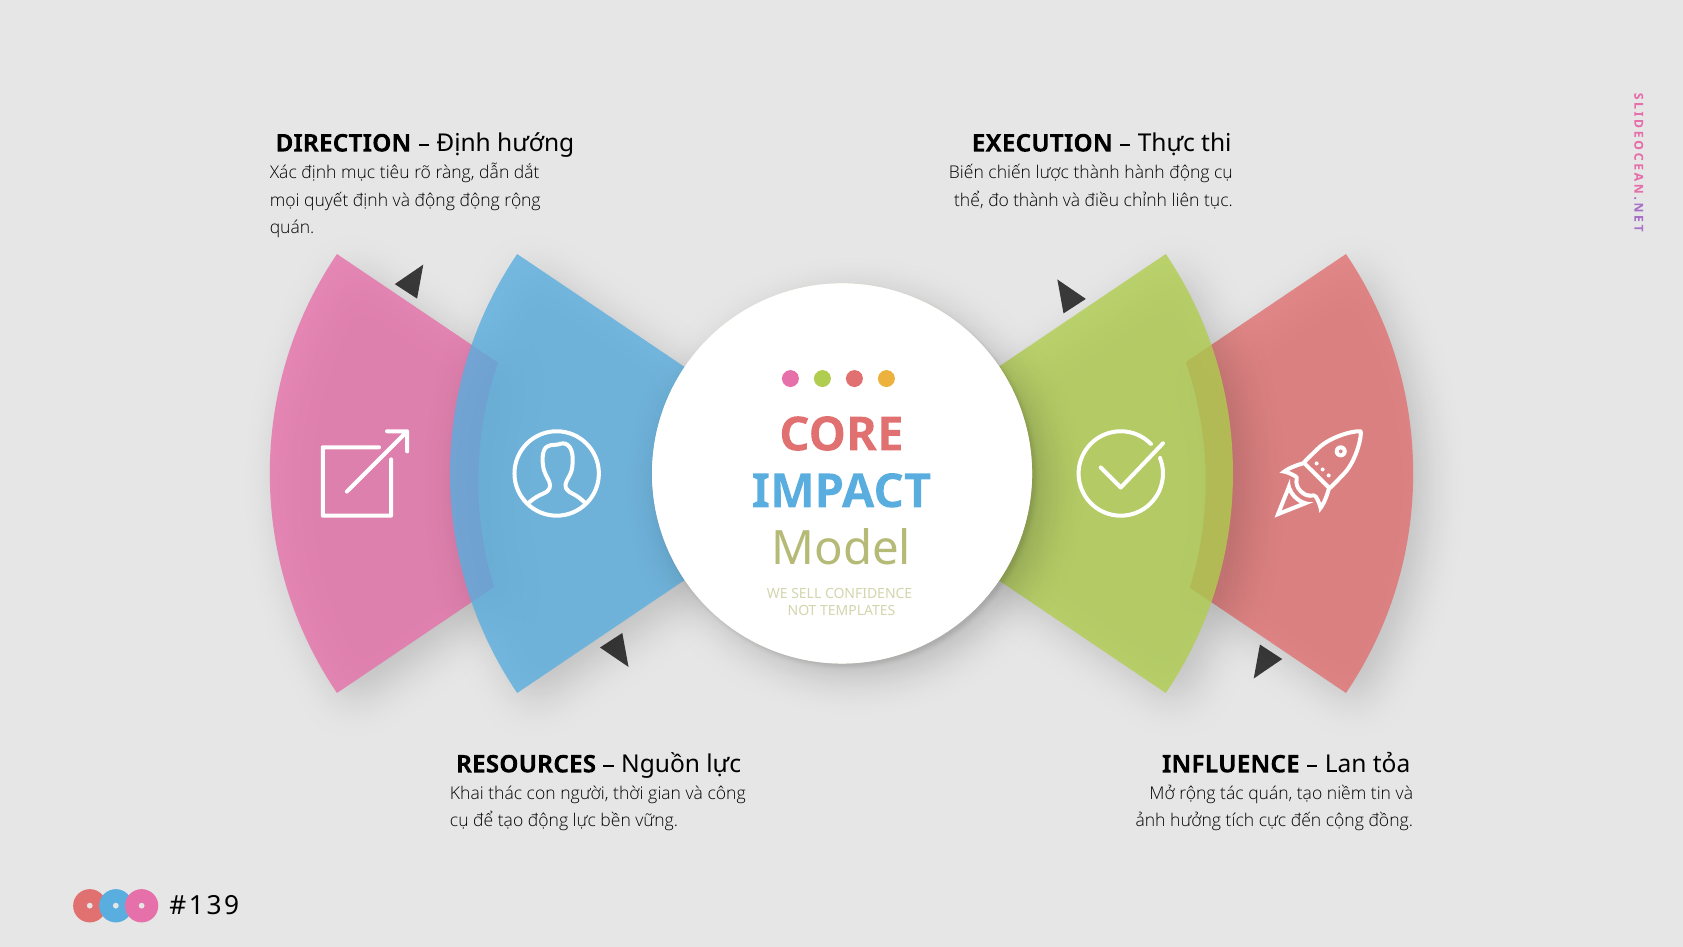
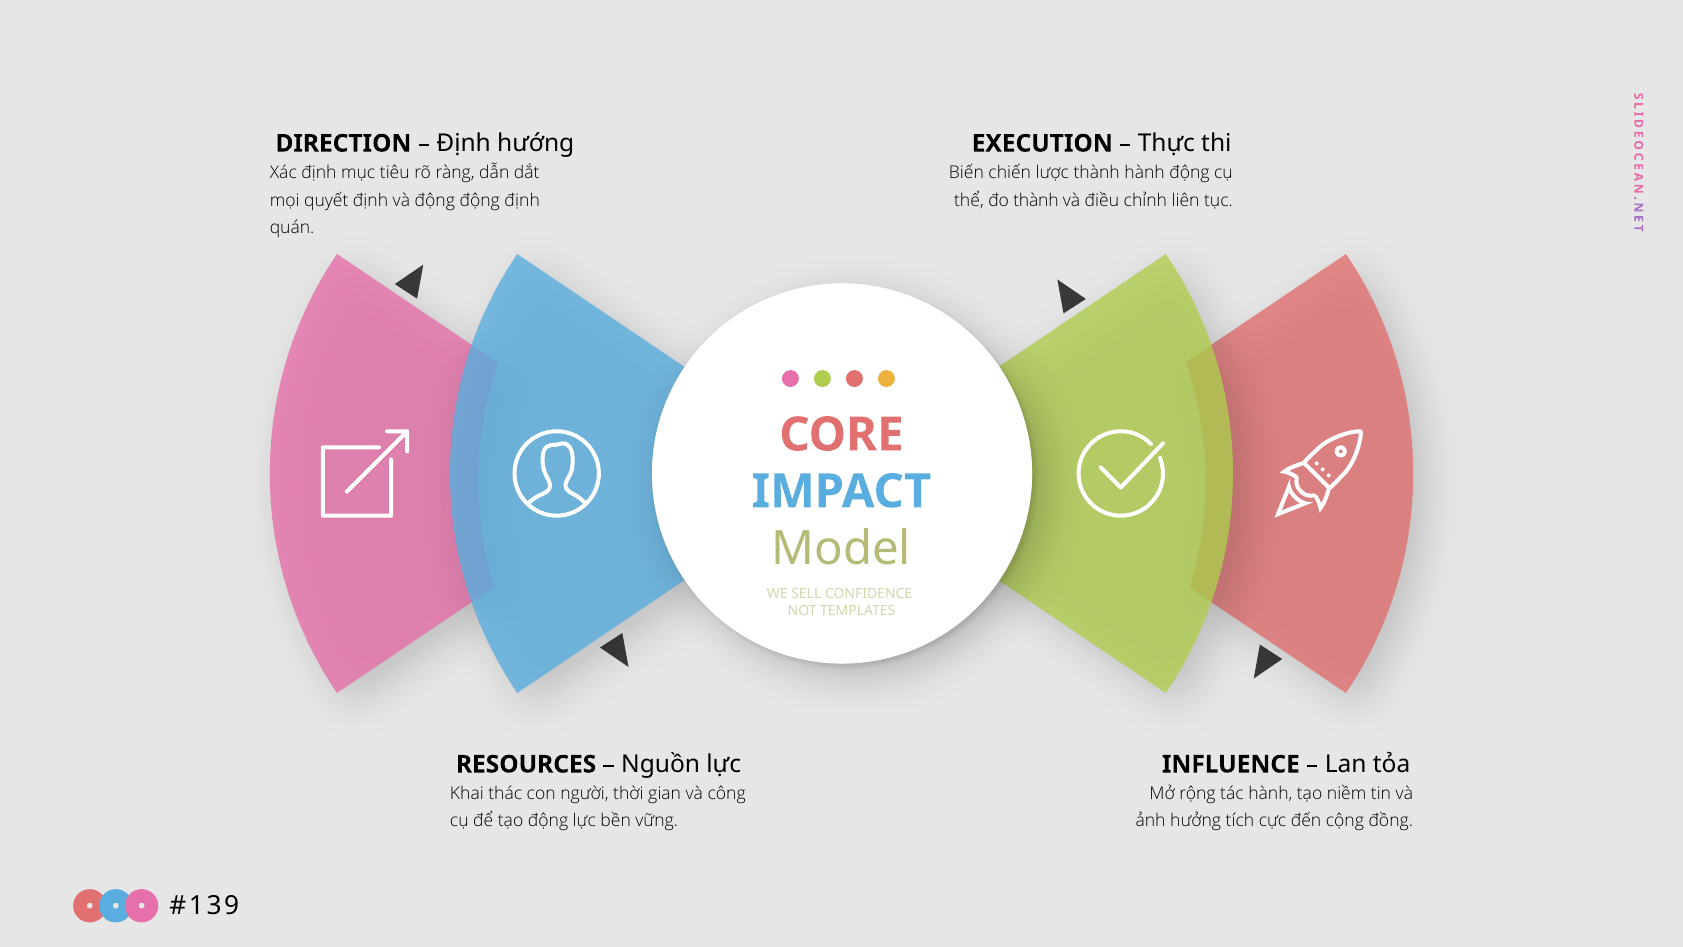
động rộng: rộng -> định
tác quán: quán -> hành
